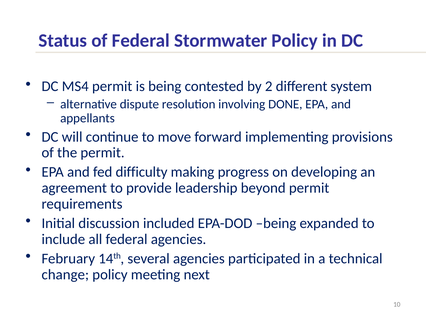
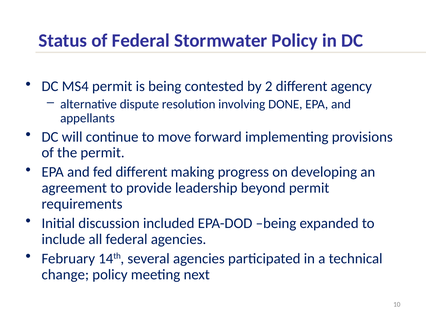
system: system -> agency
fed difficulty: difficulty -> different
